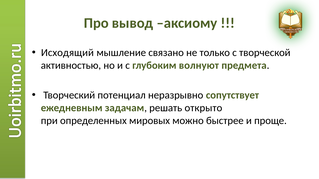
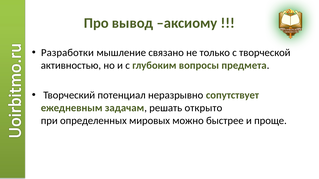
Исходящий: Исходящий -> Разработки
волнуют: волнуют -> вопросы
